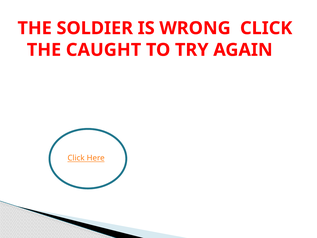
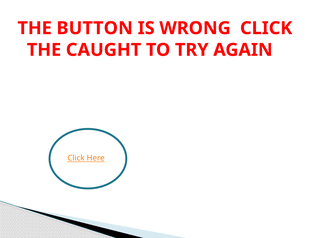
SOLDIER: SOLDIER -> BUTTON
